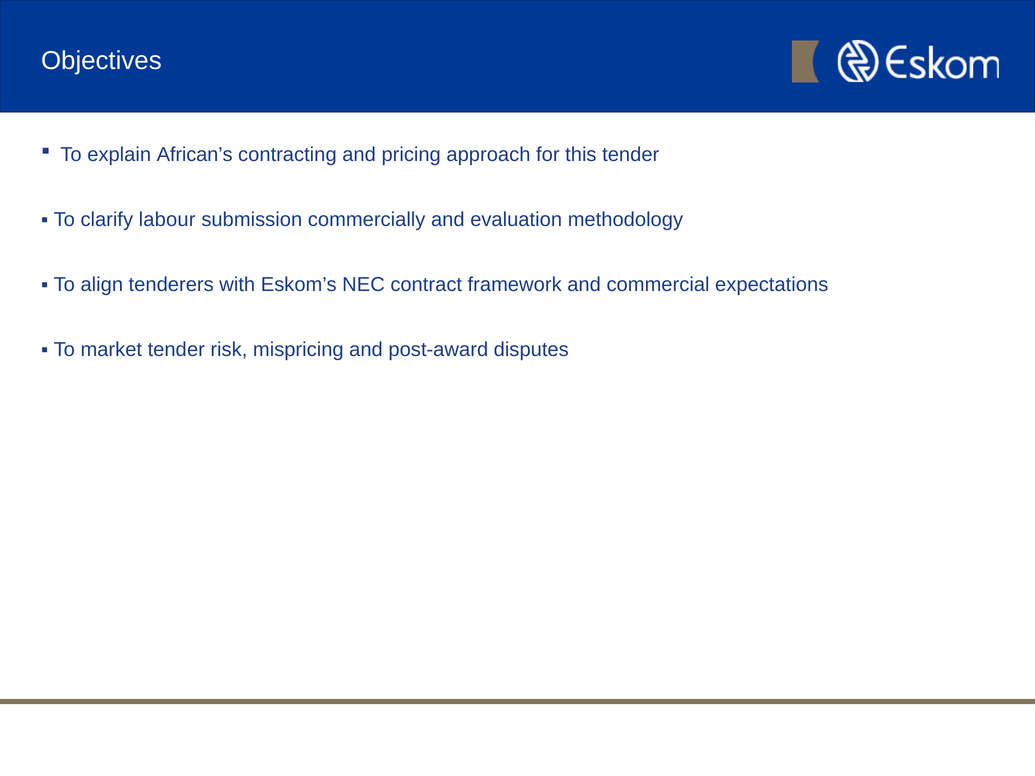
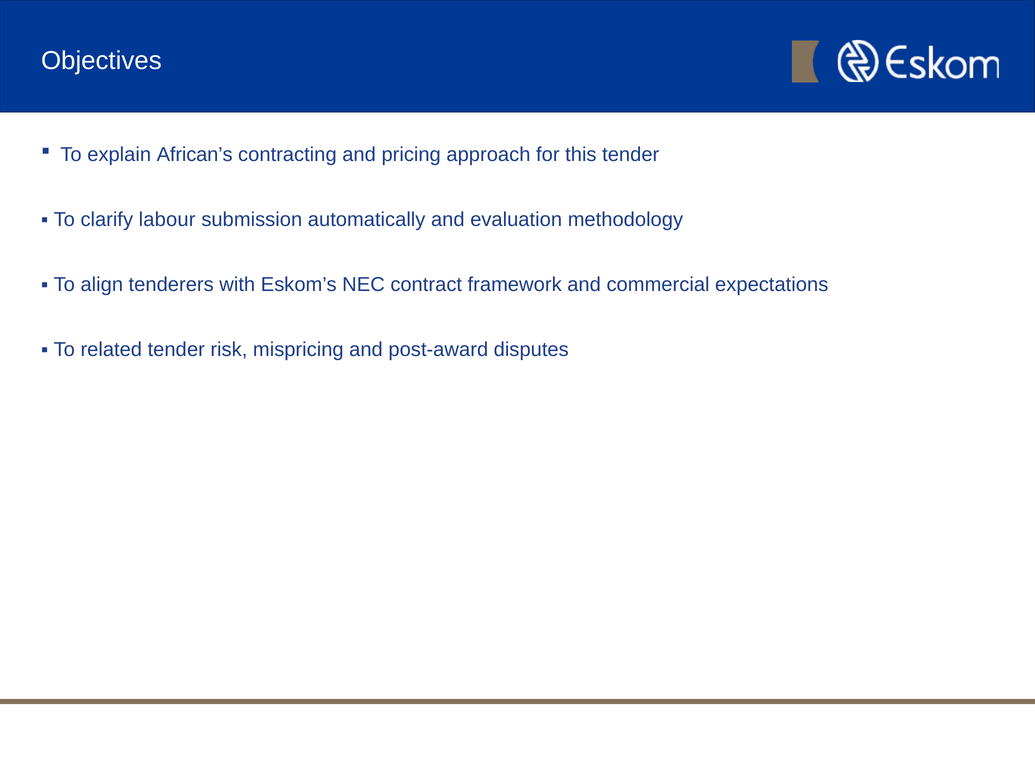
commercially: commercially -> automatically
market: market -> related
